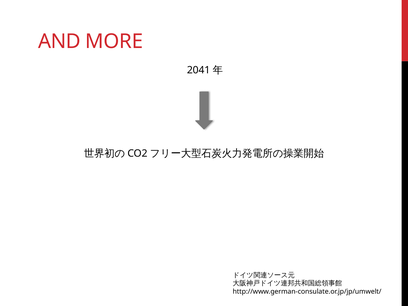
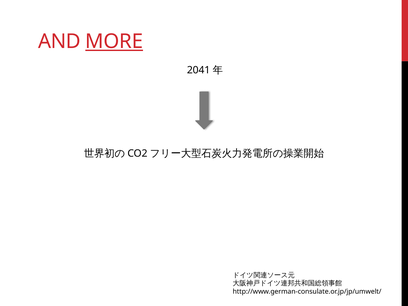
MORE underline: none -> present
